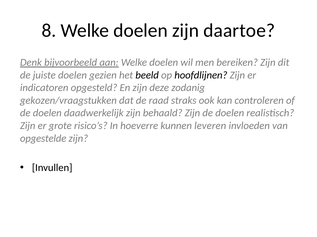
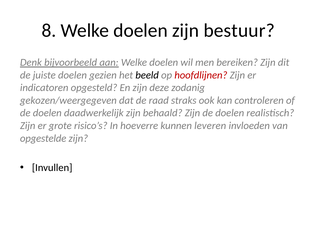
daartoe: daartoe -> bestuur
hoofdlijnen colour: black -> red
gekozen/vraagstukken: gekozen/vraagstukken -> gekozen/weergegeven
